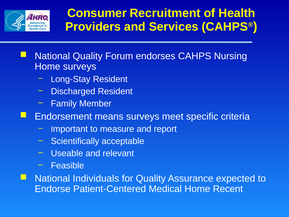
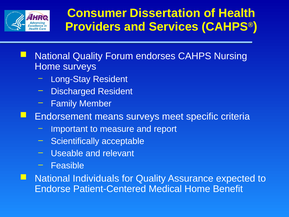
Recruitment: Recruitment -> Dissertation
Recent: Recent -> Benefit
